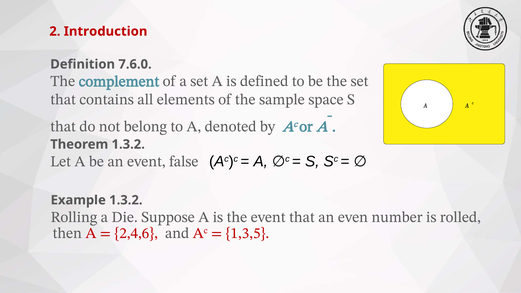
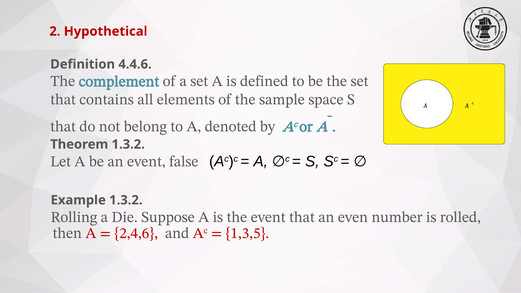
Introduction: Introduction -> Hypothetical
7.6.0: 7.6.0 -> 4.4.6
